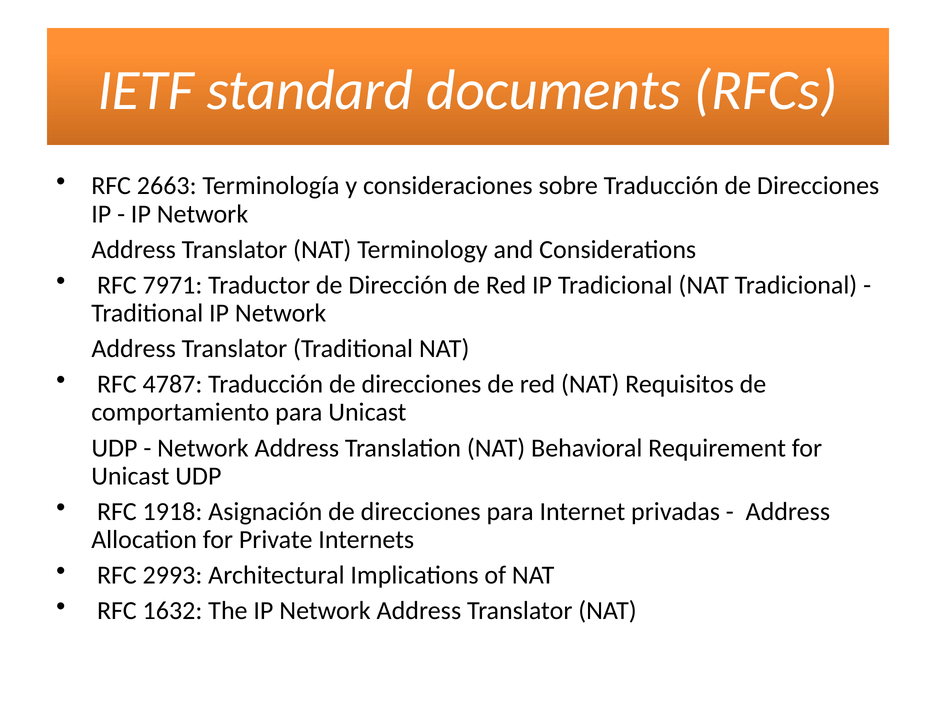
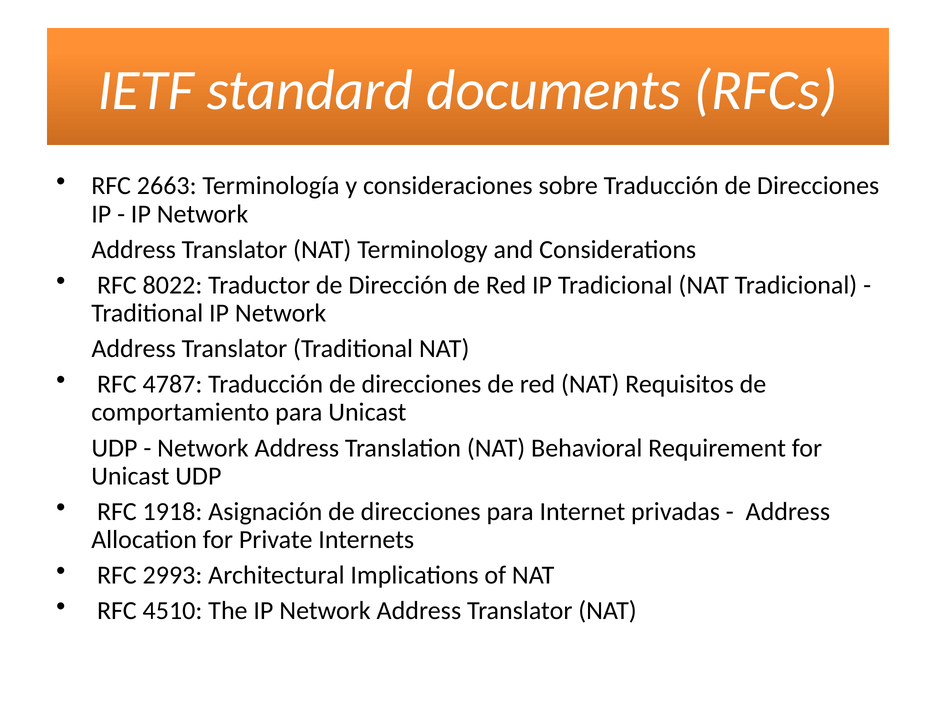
7971: 7971 -> 8022
1632: 1632 -> 4510
